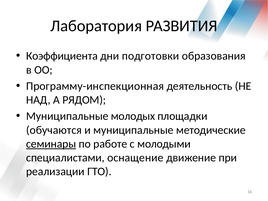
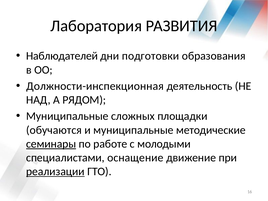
Коэффициента: Коэффициента -> Наблюдателей
Программу-инспекционная: Программу-инспекционная -> Должности-инспекционная
молодых: молодых -> сложных
реализации underline: none -> present
